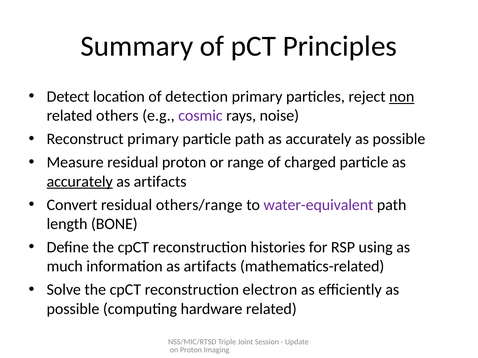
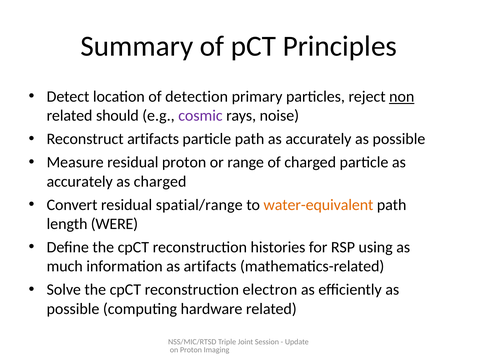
others: others -> should
Reconstruct primary: primary -> artifacts
accurately at (80, 182) underline: present -> none
artifacts at (160, 182): artifacts -> charged
others/range: others/range -> spatial/range
water-equivalent colour: purple -> orange
BONE: BONE -> WERE
